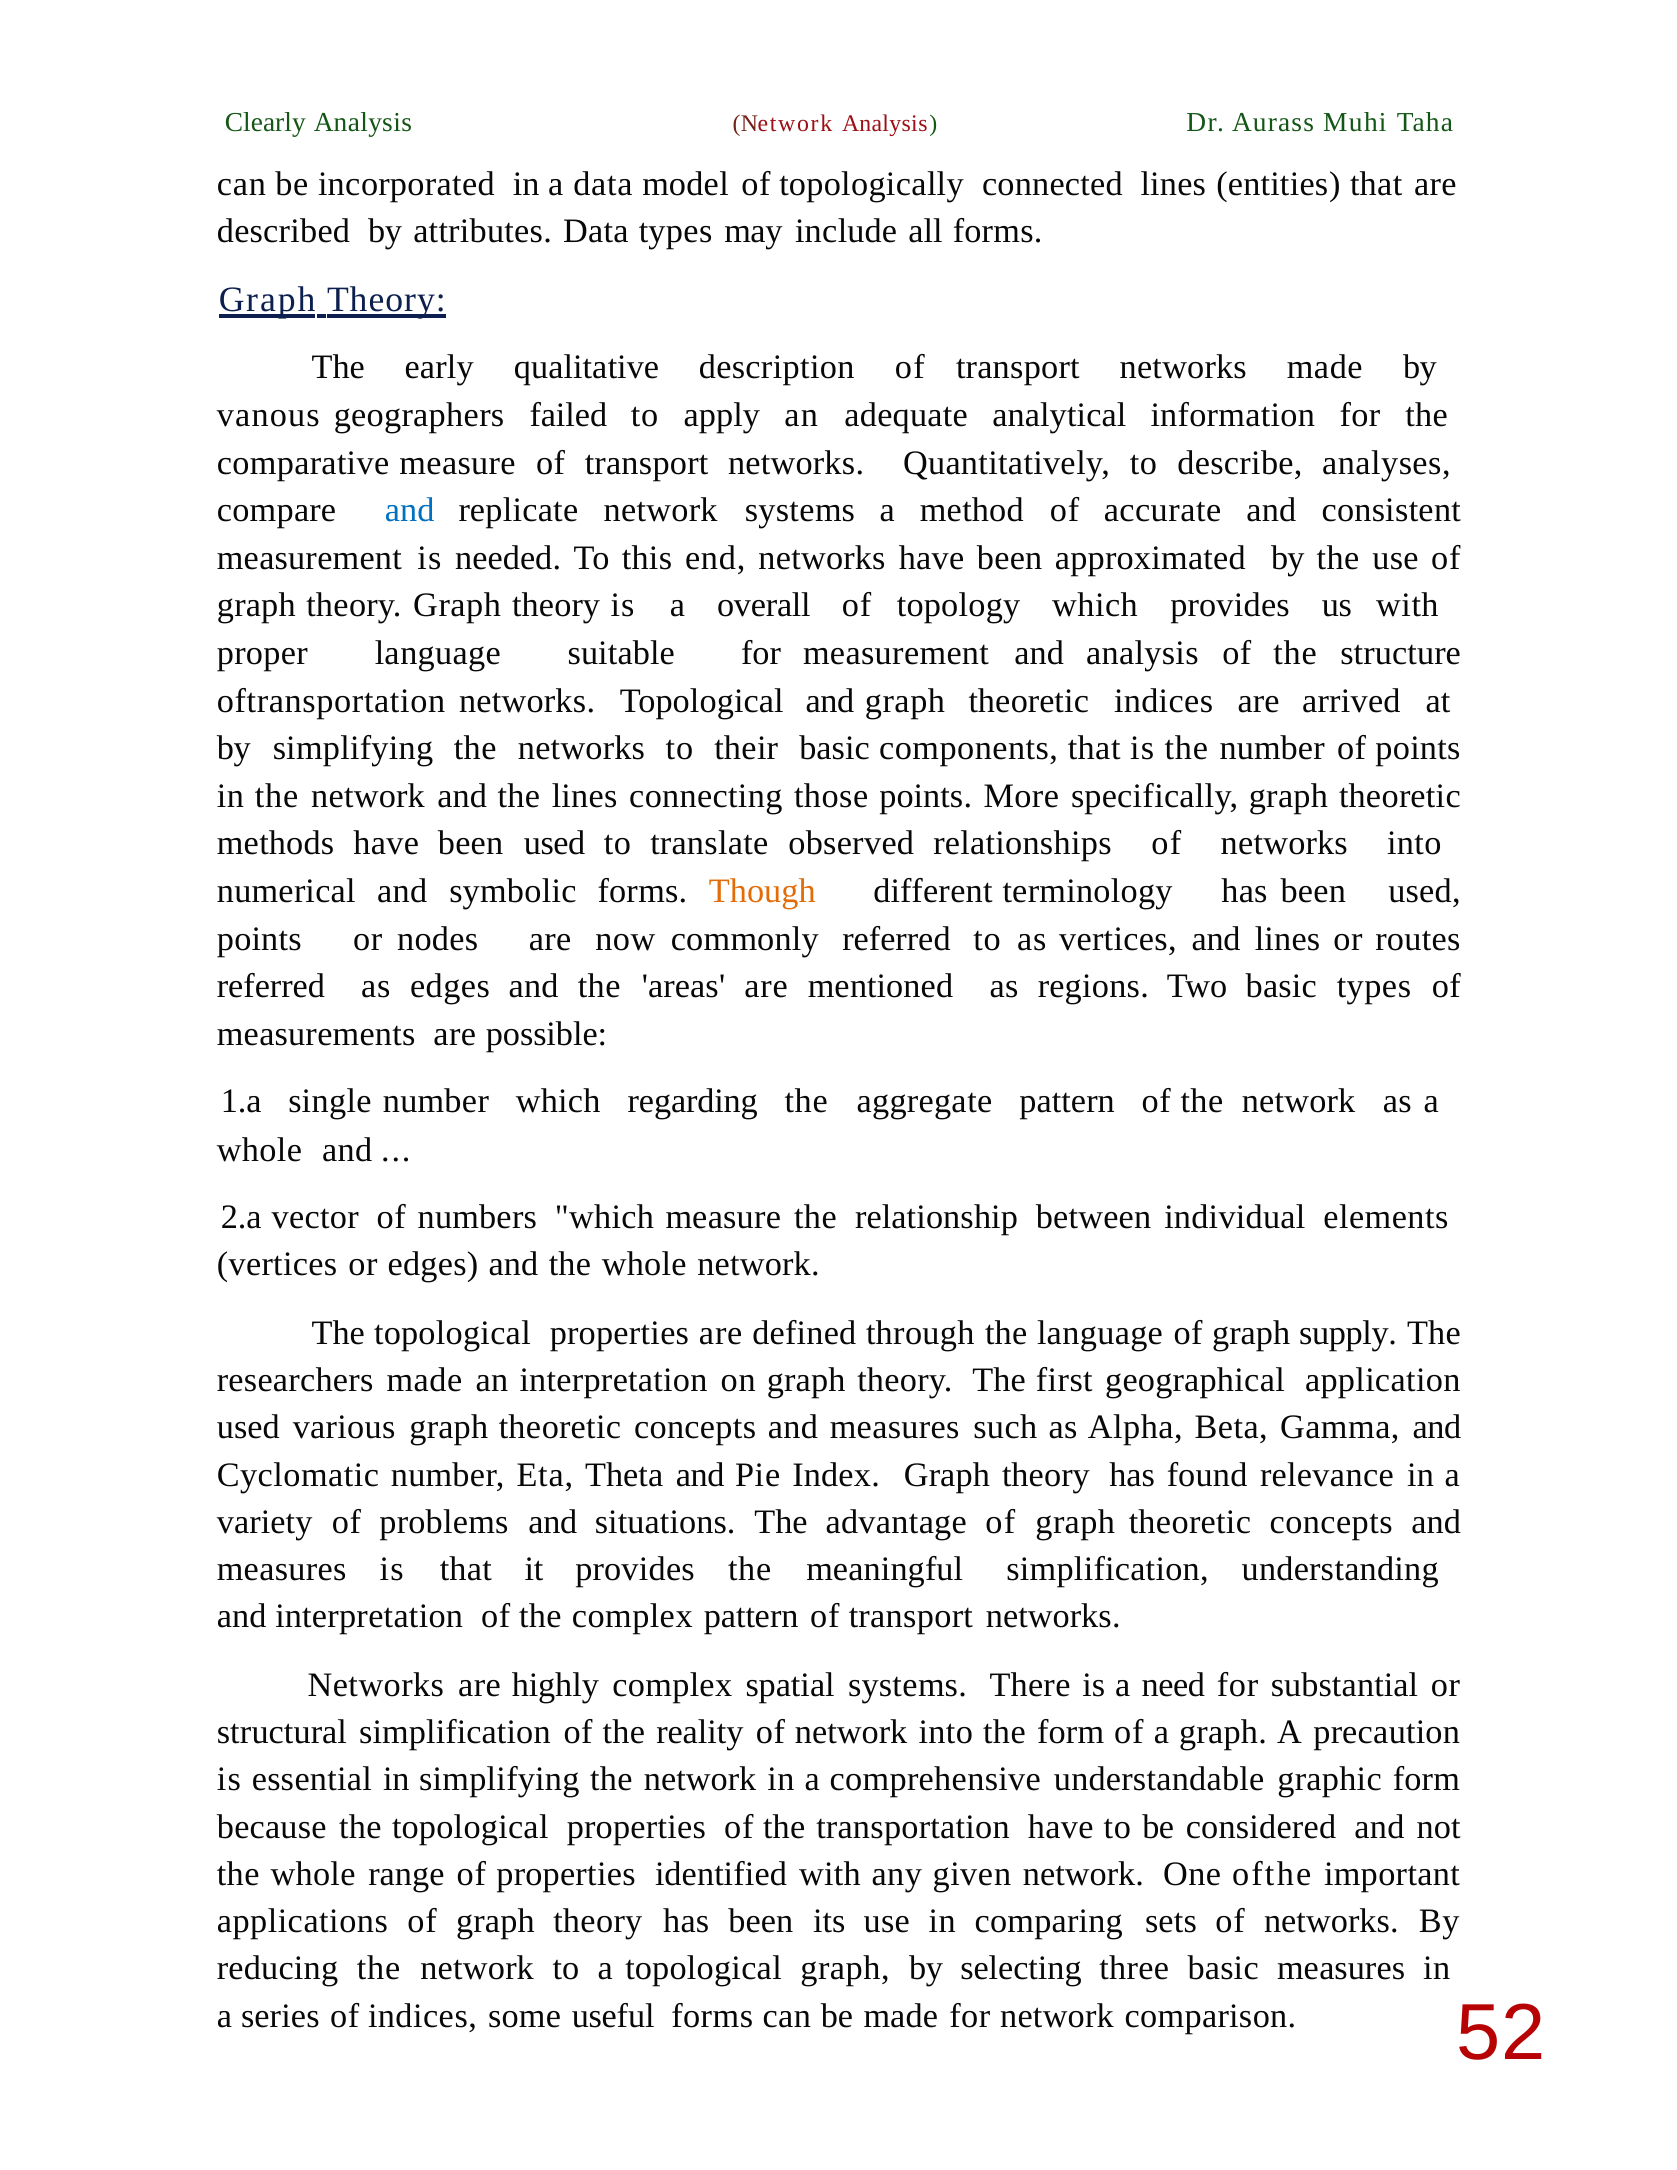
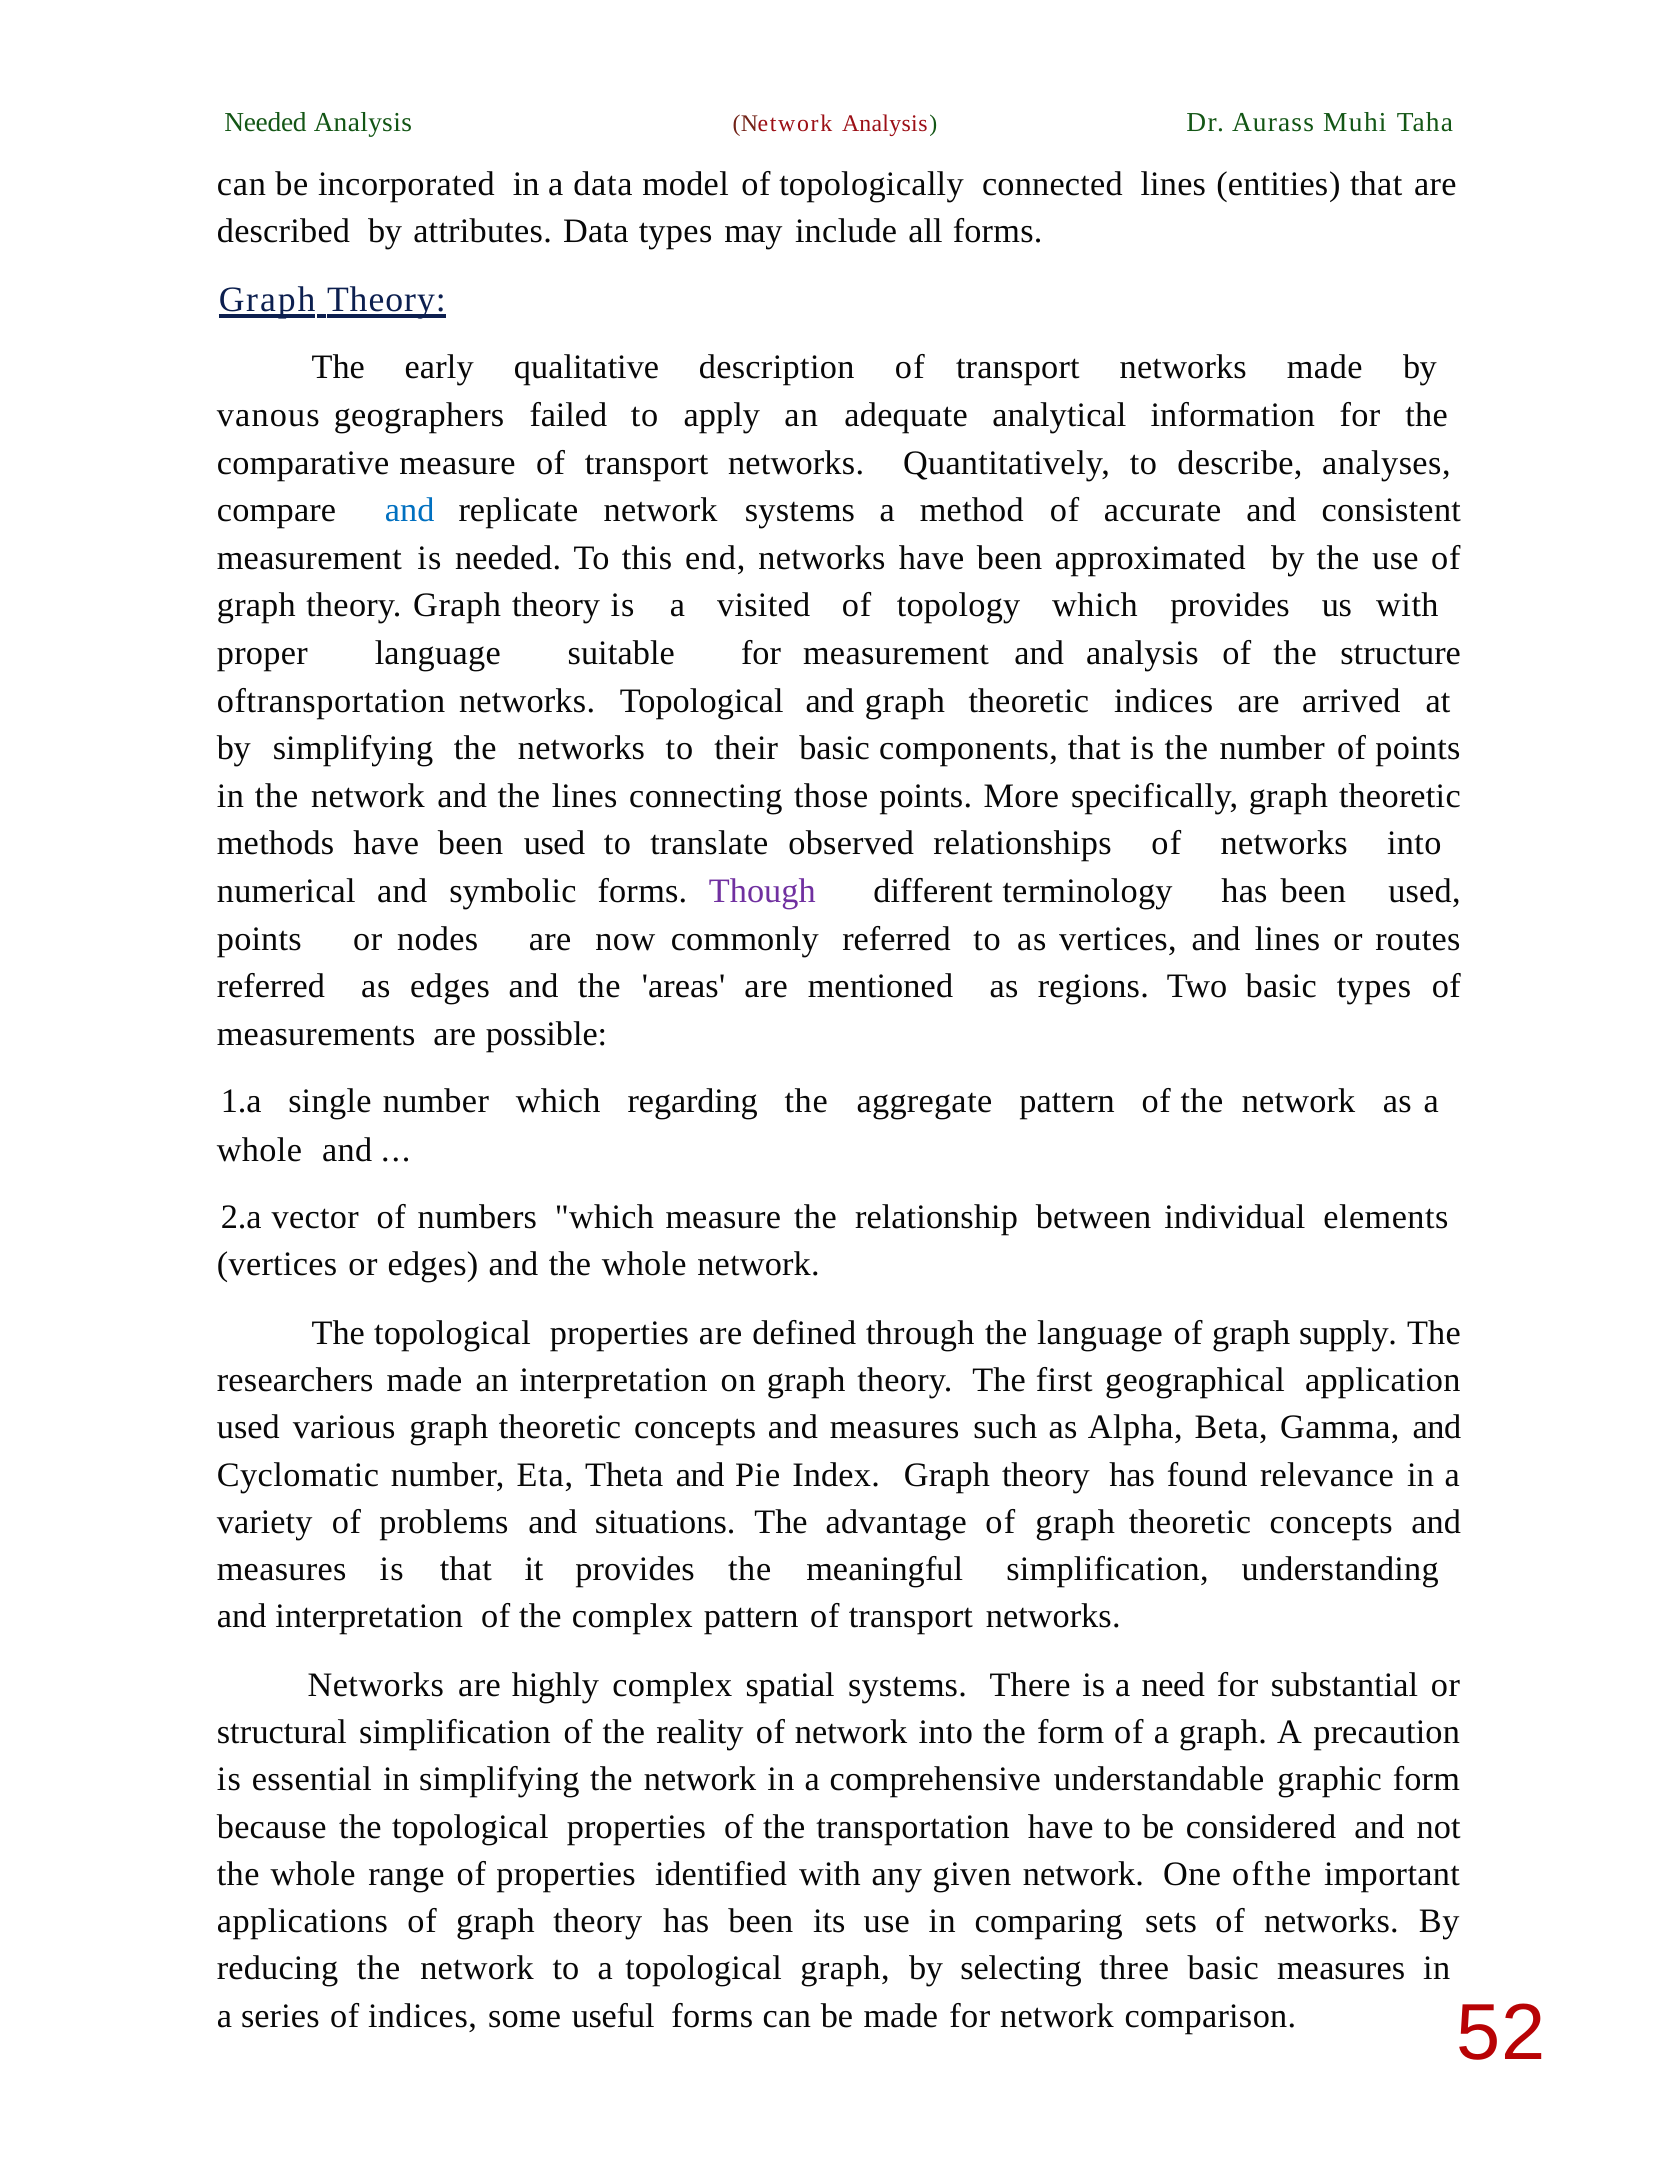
Clearly at (265, 123): Clearly -> Needed
overall: overall -> visited
Though colour: orange -> purple
